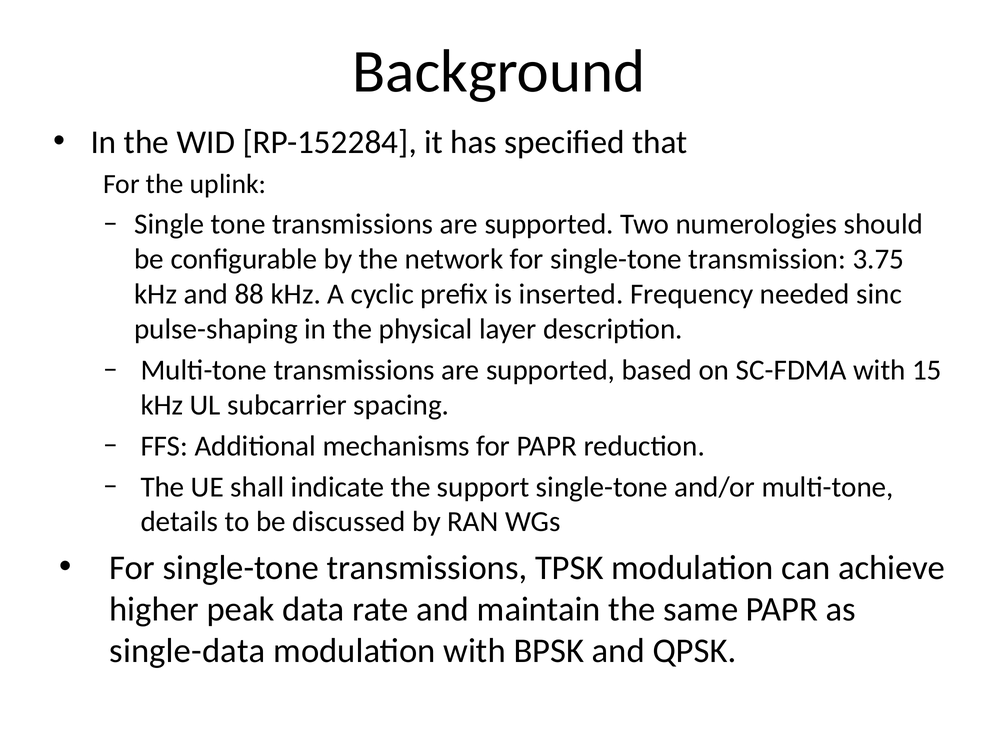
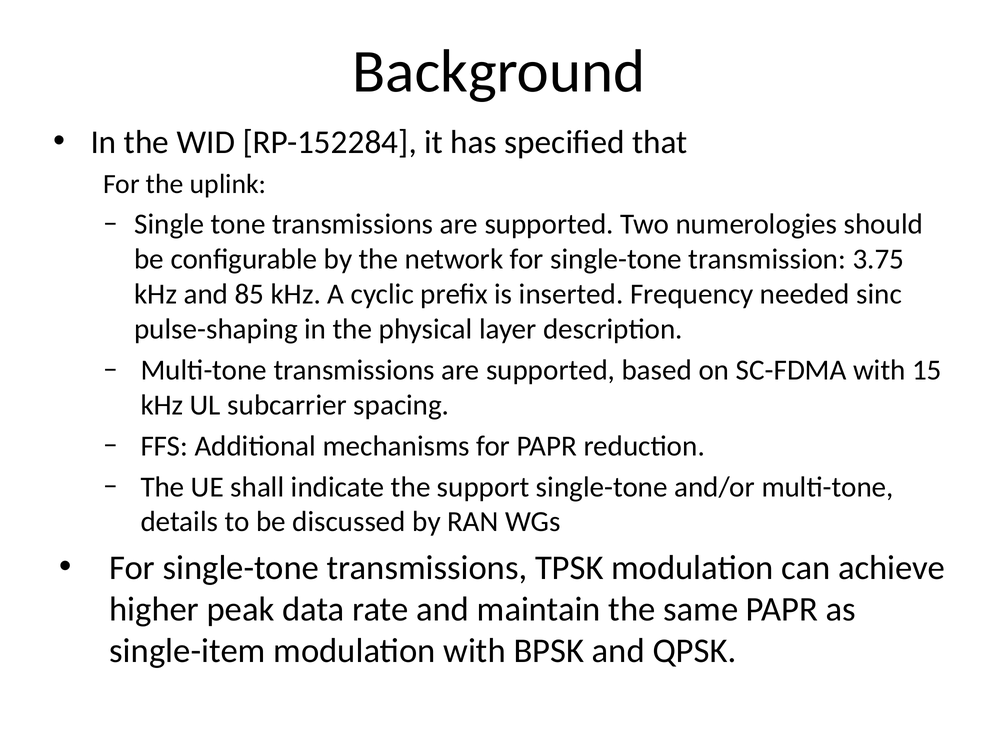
88: 88 -> 85
single-data: single-data -> single-item
